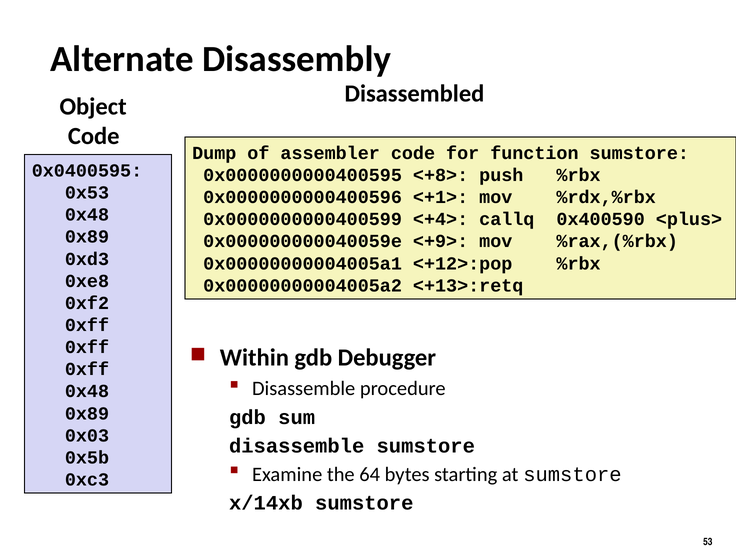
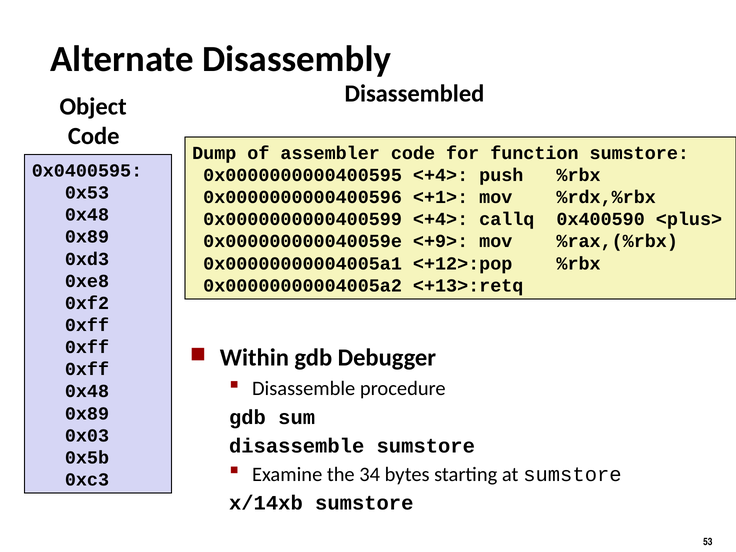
0x0000000000400595 <+8>: <+8> -> <+4>
64: 64 -> 34
